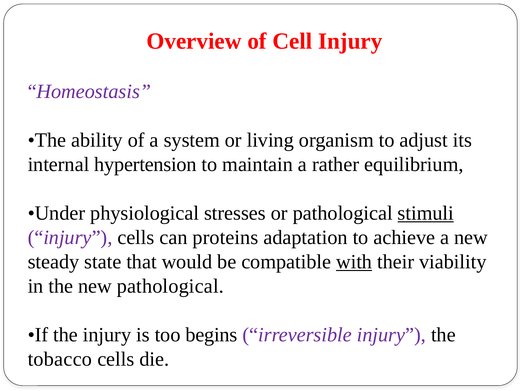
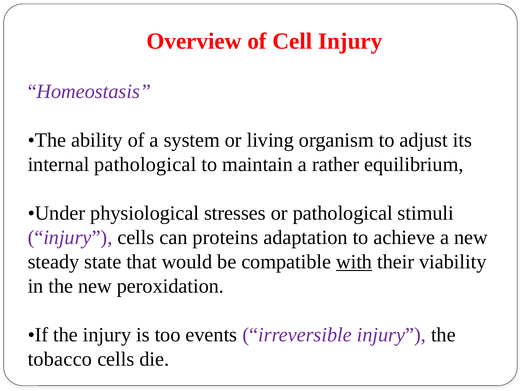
internal hypertension: hypertension -> pathological
stimuli underline: present -> none
new pathological: pathological -> peroxidation
begins: begins -> events
